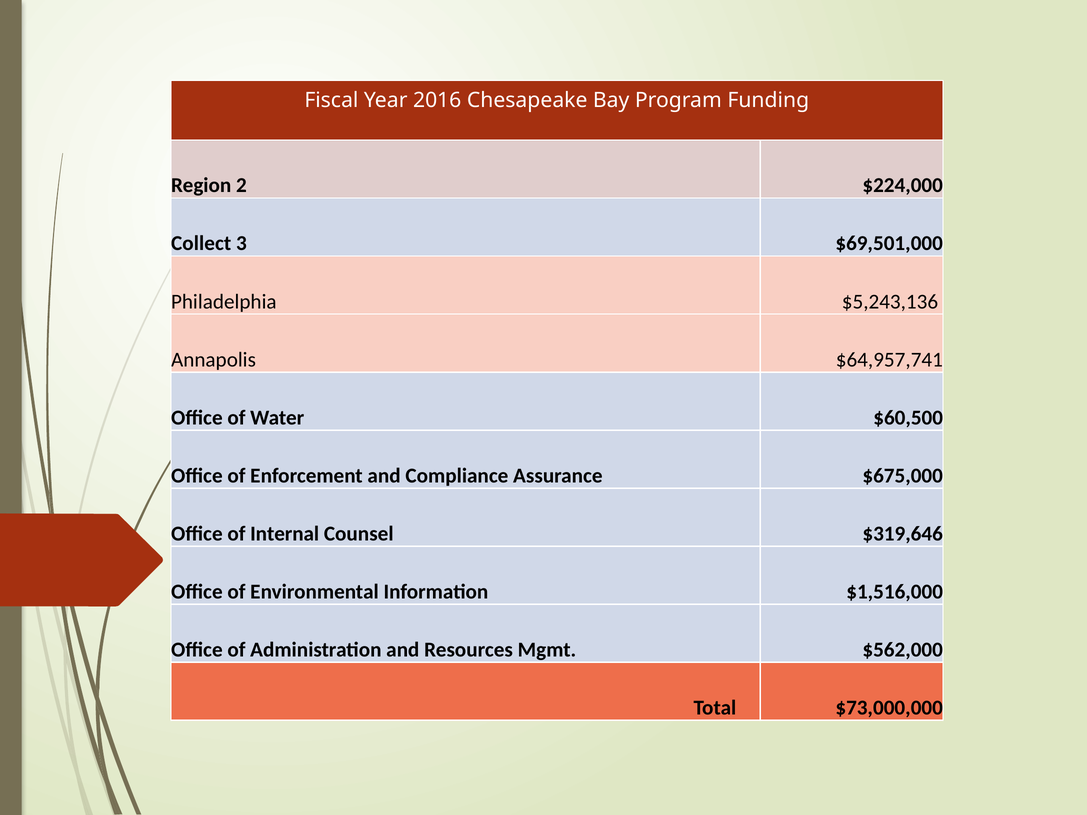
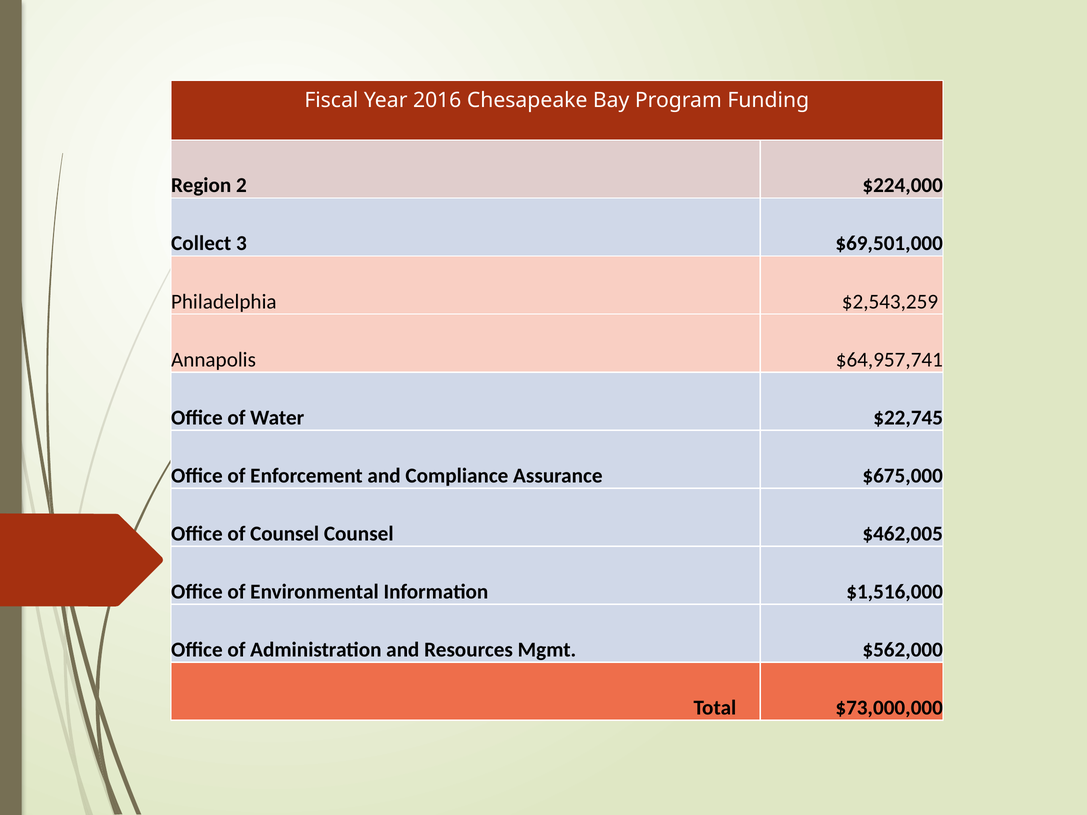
$5,243,136: $5,243,136 -> $2,543,259
$60,500: $60,500 -> $22,745
of Internal: Internal -> Counsel
$319,646: $319,646 -> $462,005
